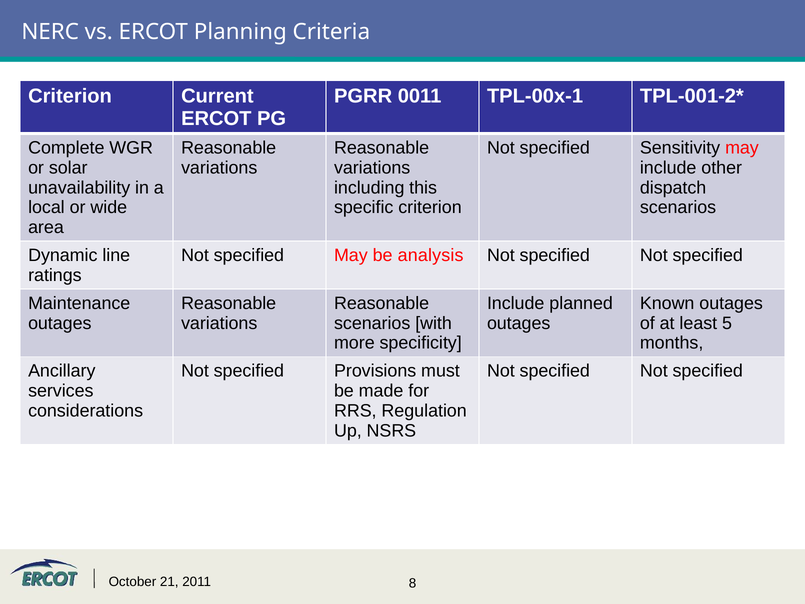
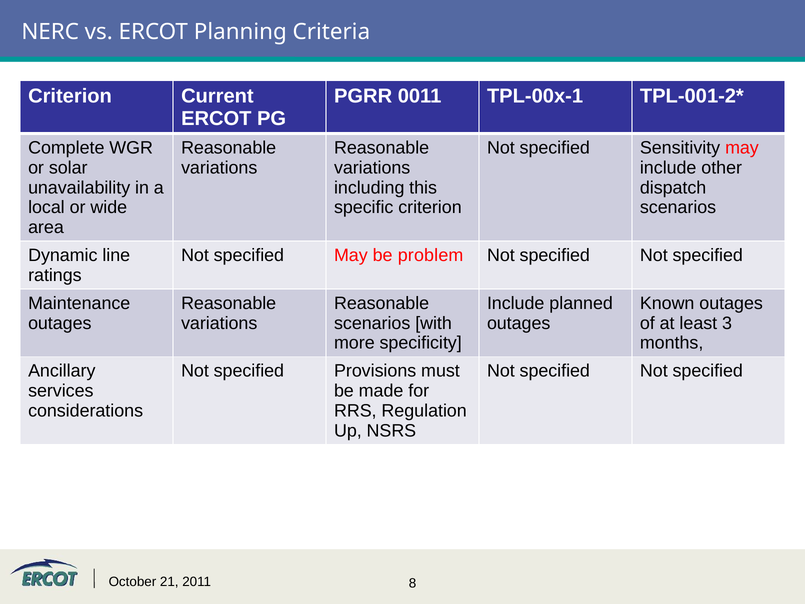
analysis: analysis -> problem
5: 5 -> 3
